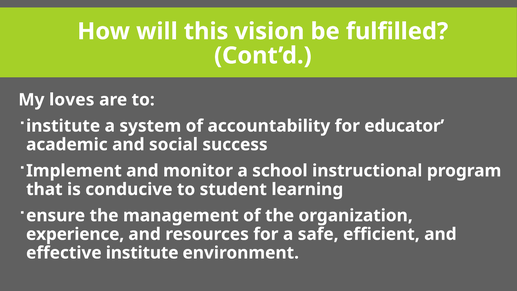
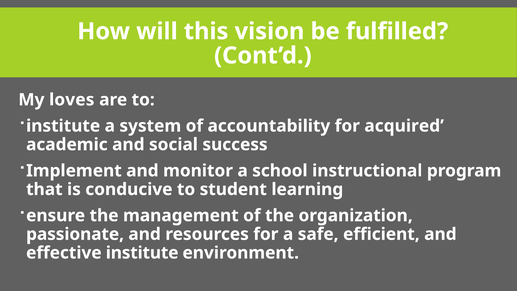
educator: educator -> acquired
experience: experience -> passionate
